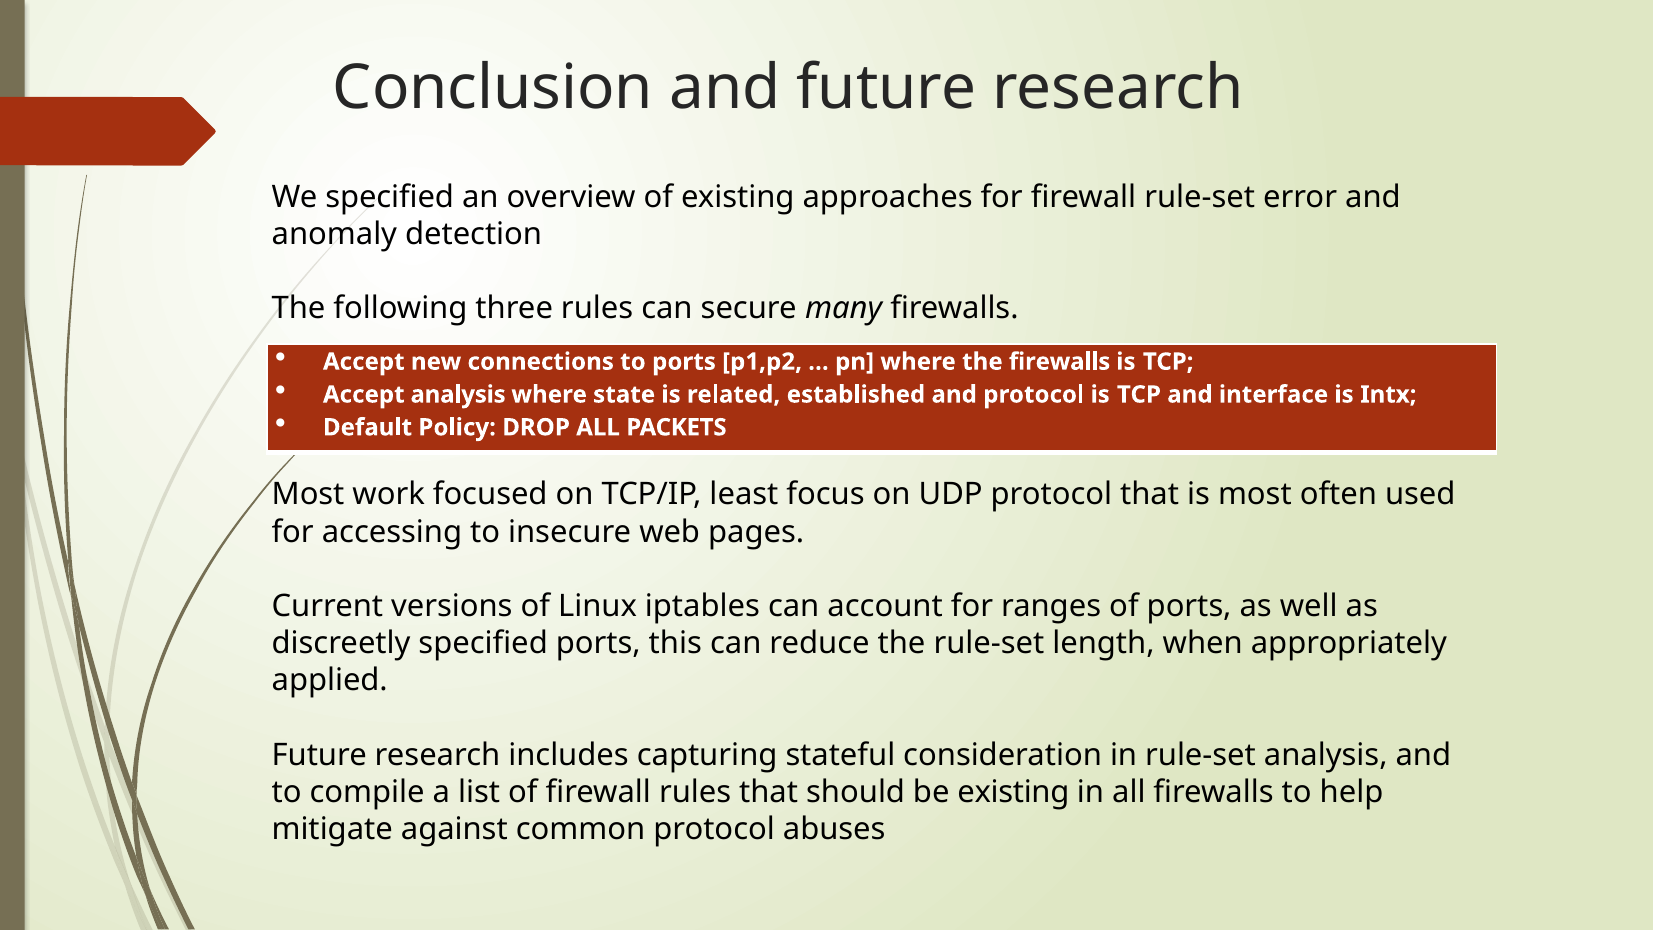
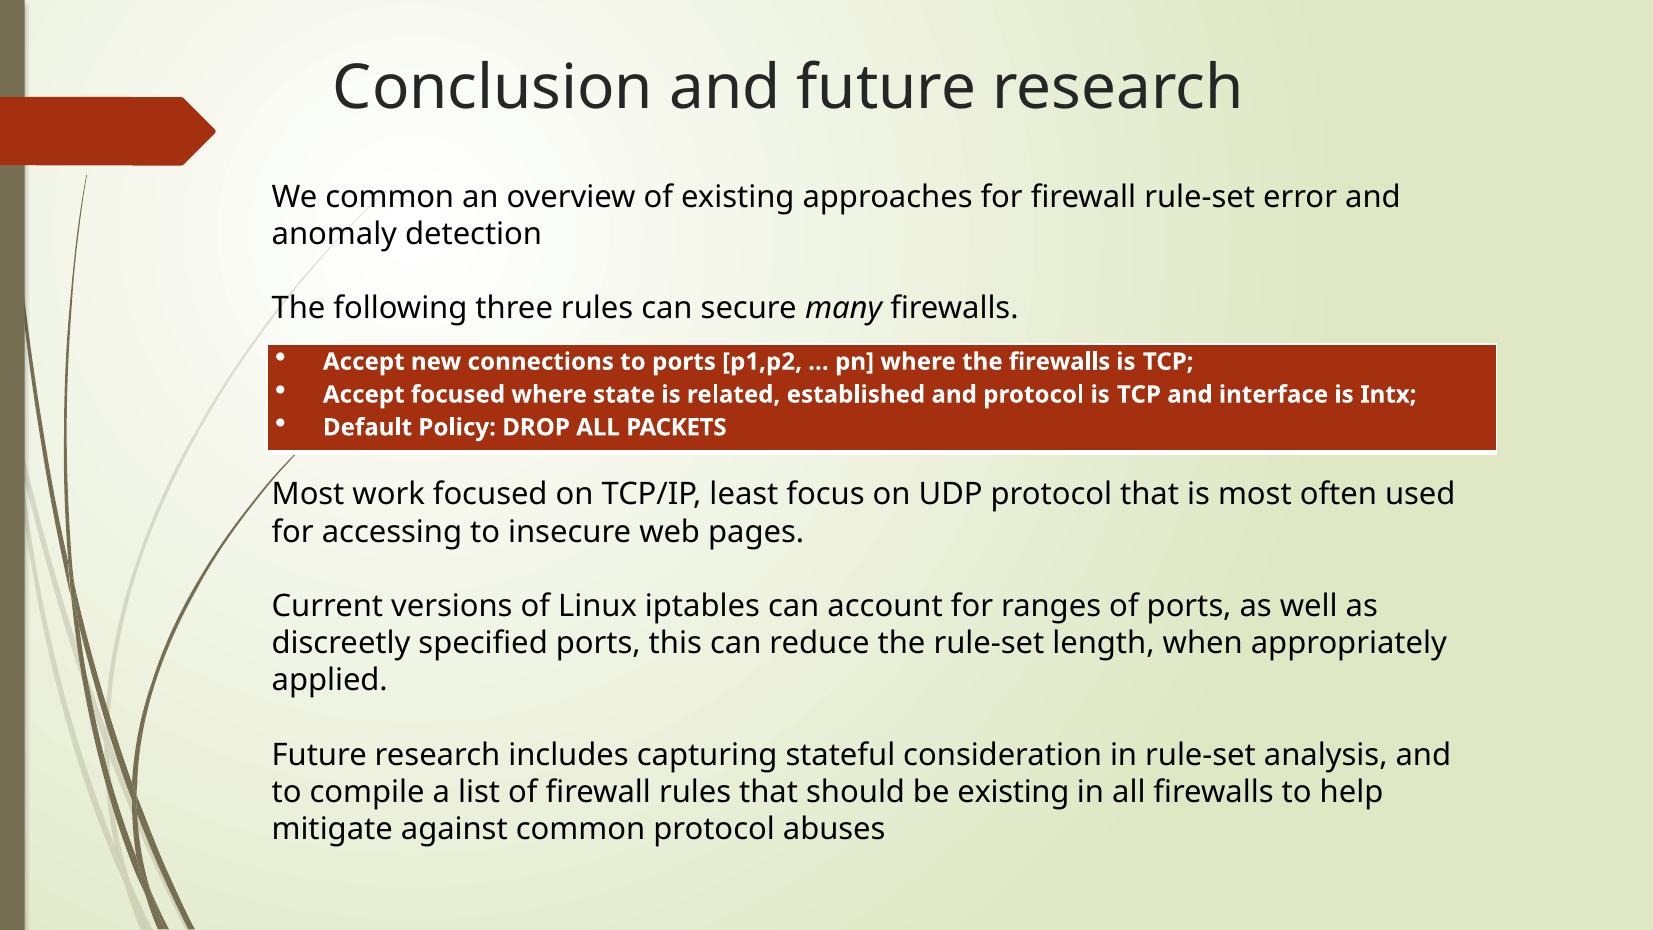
We specified: specified -> common
Accept analysis: analysis -> focused
